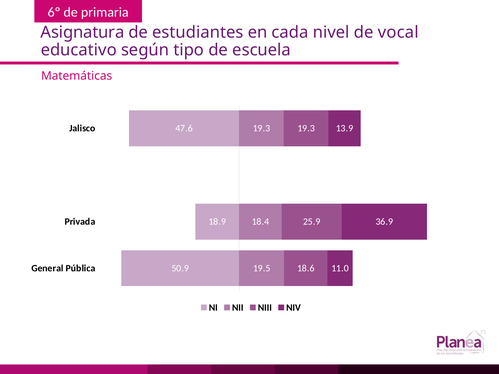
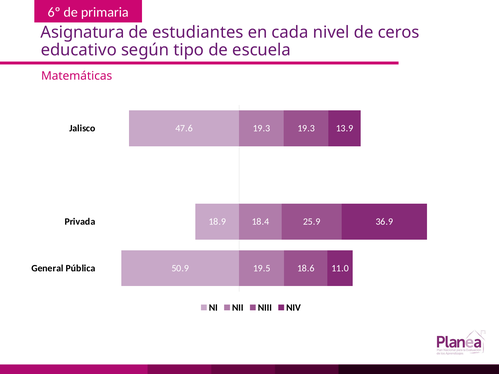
vocal: vocal -> ceros
